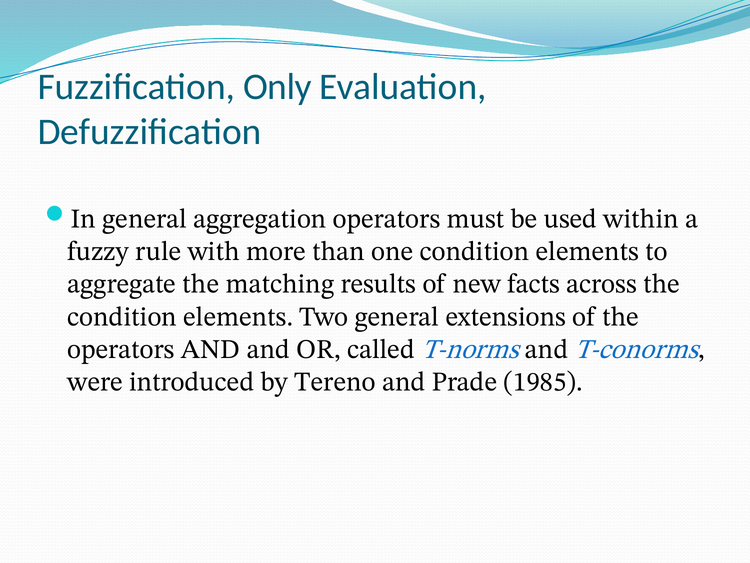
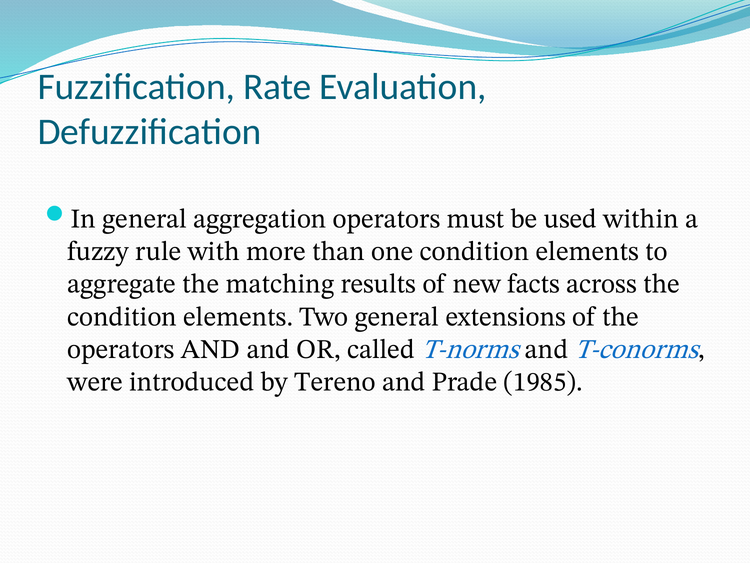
Only: Only -> Rate
